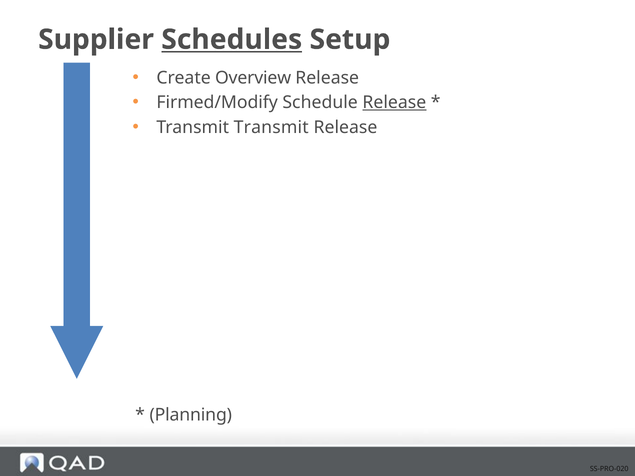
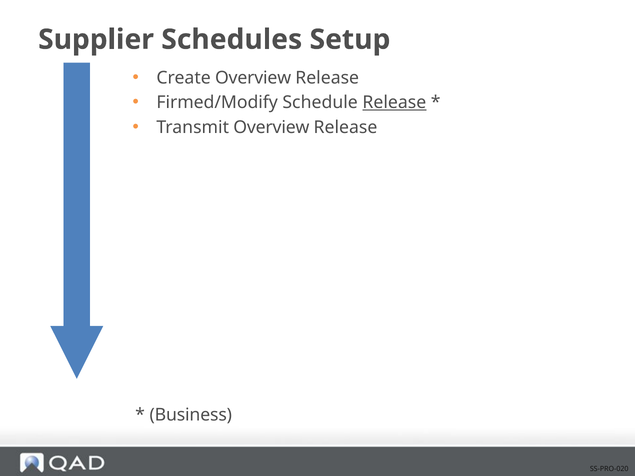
Schedules underline: present -> none
Transmit Transmit: Transmit -> Overview
Planning: Planning -> Business
